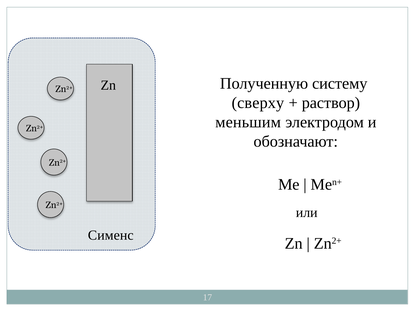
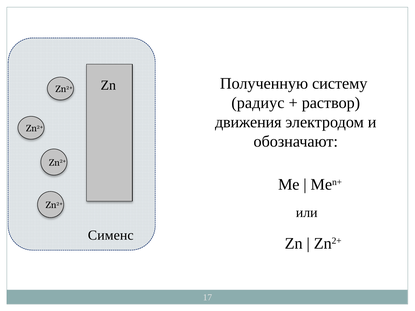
сверху: сверху -> радиус
меньшим: меньшим -> движения
